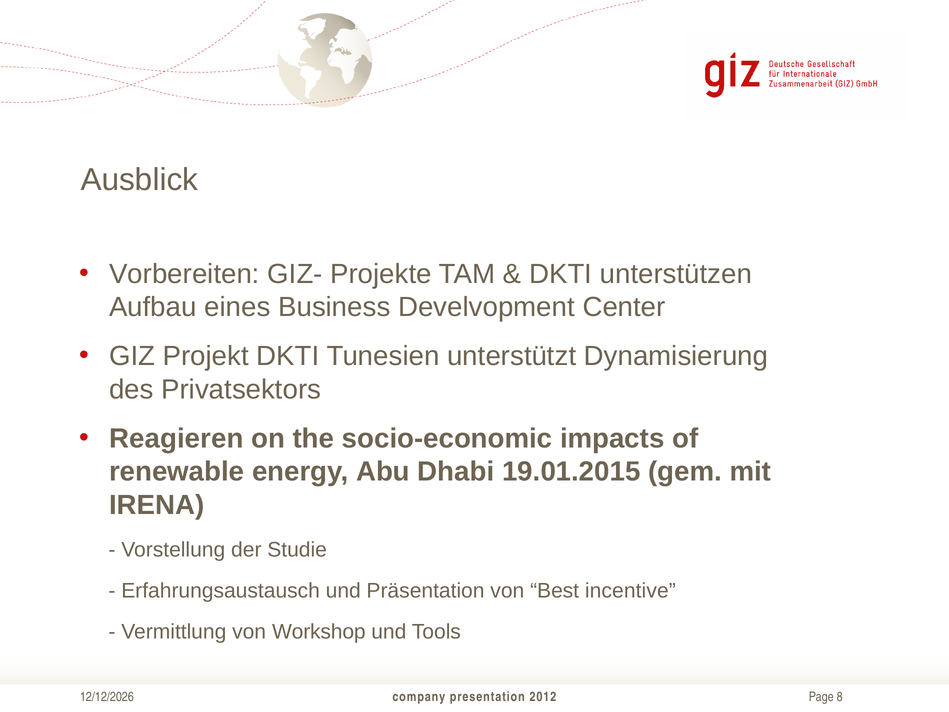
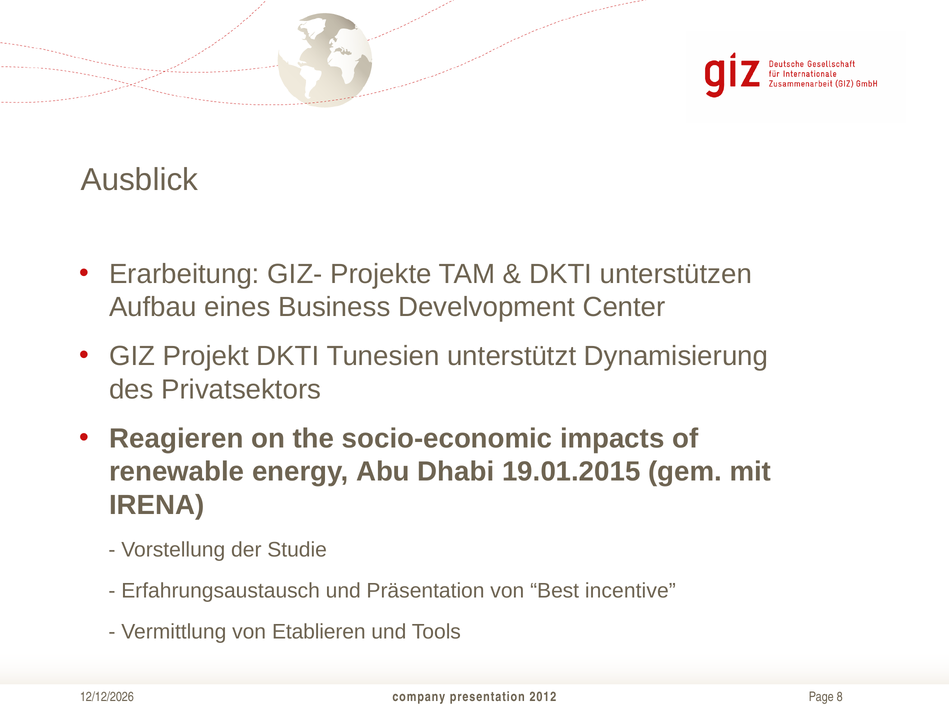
Vorbereiten: Vorbereiten -> Erarbeitung
Workshop: Workshop -> Etablieren
